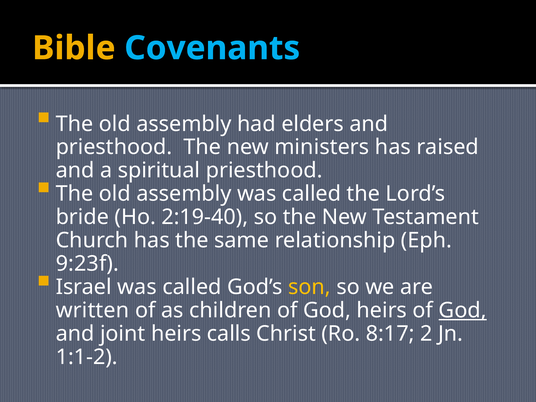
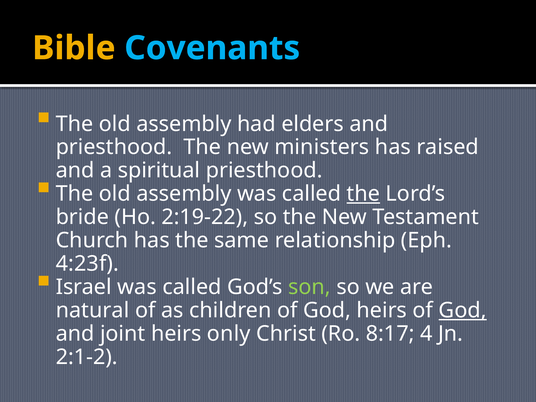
the at (363, 194) underline: none -> present
2:19-40: 2:19-40 -> 2:19-22
9:23f: 9:23f -> 4:23f
son colour: yellow -> light green
written: written -> natural
calls: calls -> only
2: 2 -> 4
1:1-2: 1:1-2 -> 2:1-2
